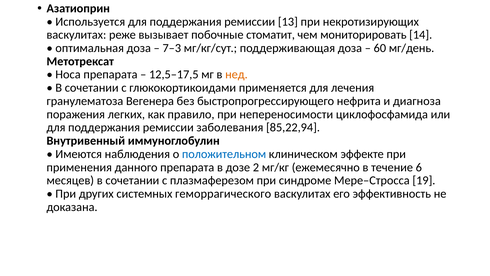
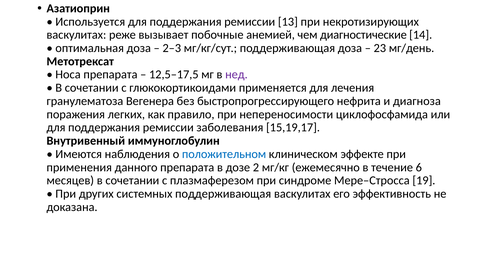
стоматит: стоматит -> анемией
мониторировать: мониторировать -> диагностические
7–3: 7–3 -> 2–3
60: 60 -> 23
нед colour: orange -> purple
85,22,94: 85,22,94 -> 15,19,17
системных геморрагического: геморрагического -> поддерживающая
